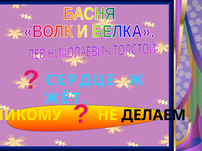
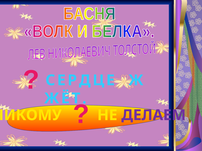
ДЕЛАЕМ colour: black -> purple
